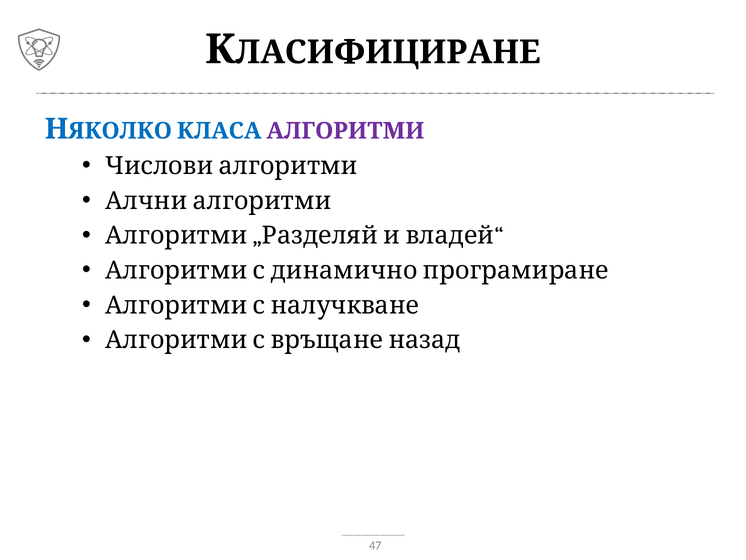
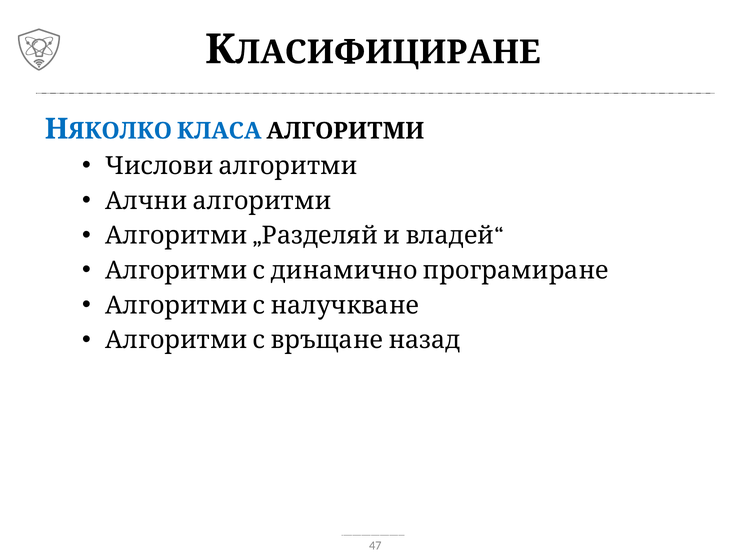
АЛГОРИТМИ at (345, 131) colour: purple -> black
